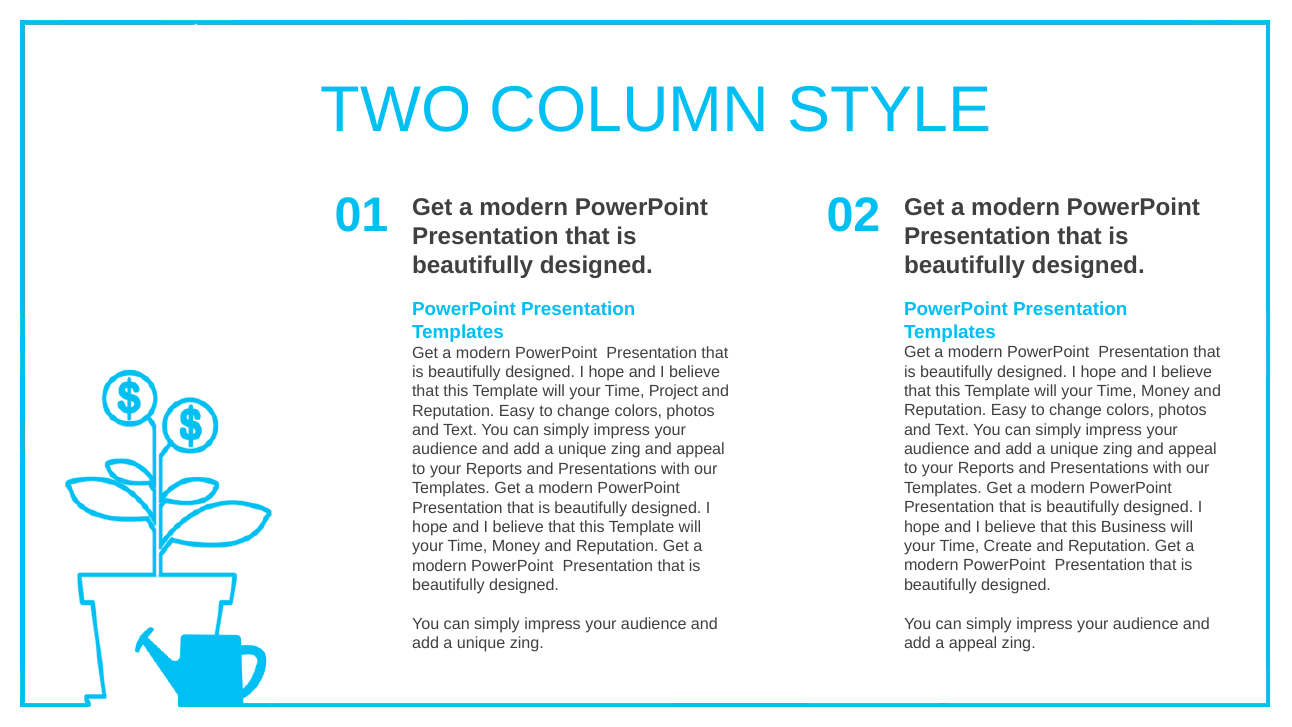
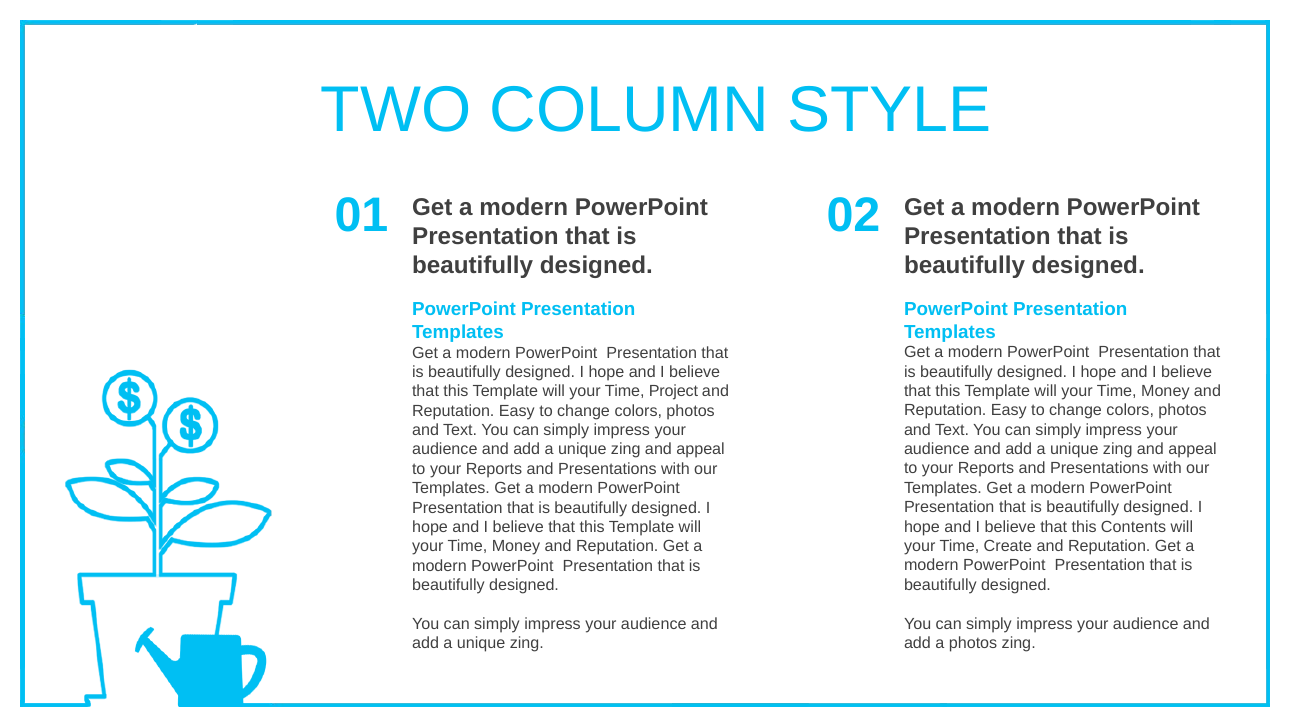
Business: Business -> Contents
a appeal: appeal -> photos
